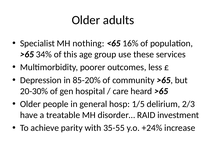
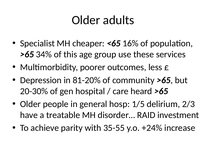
nothing: nothing -> cheaper
85-20%: 85-20% -> 81-20%
